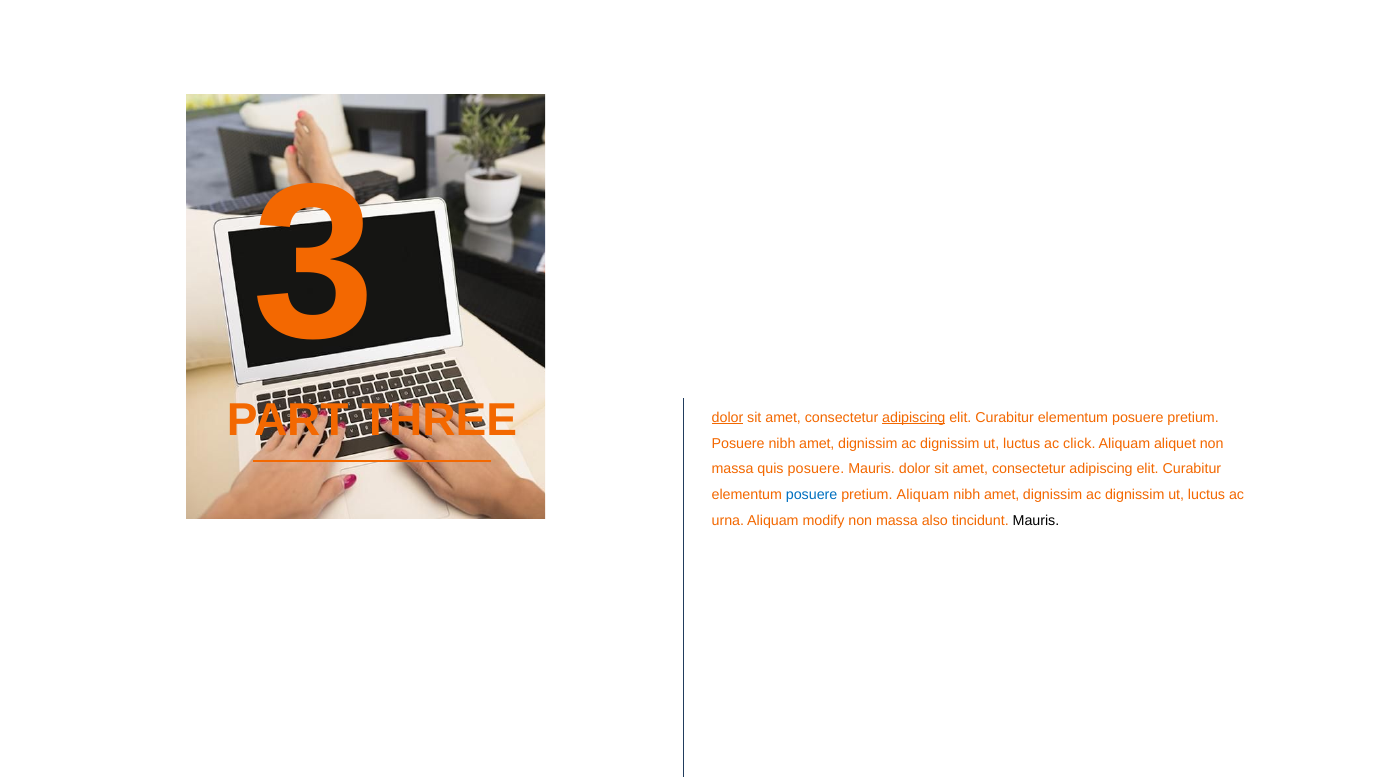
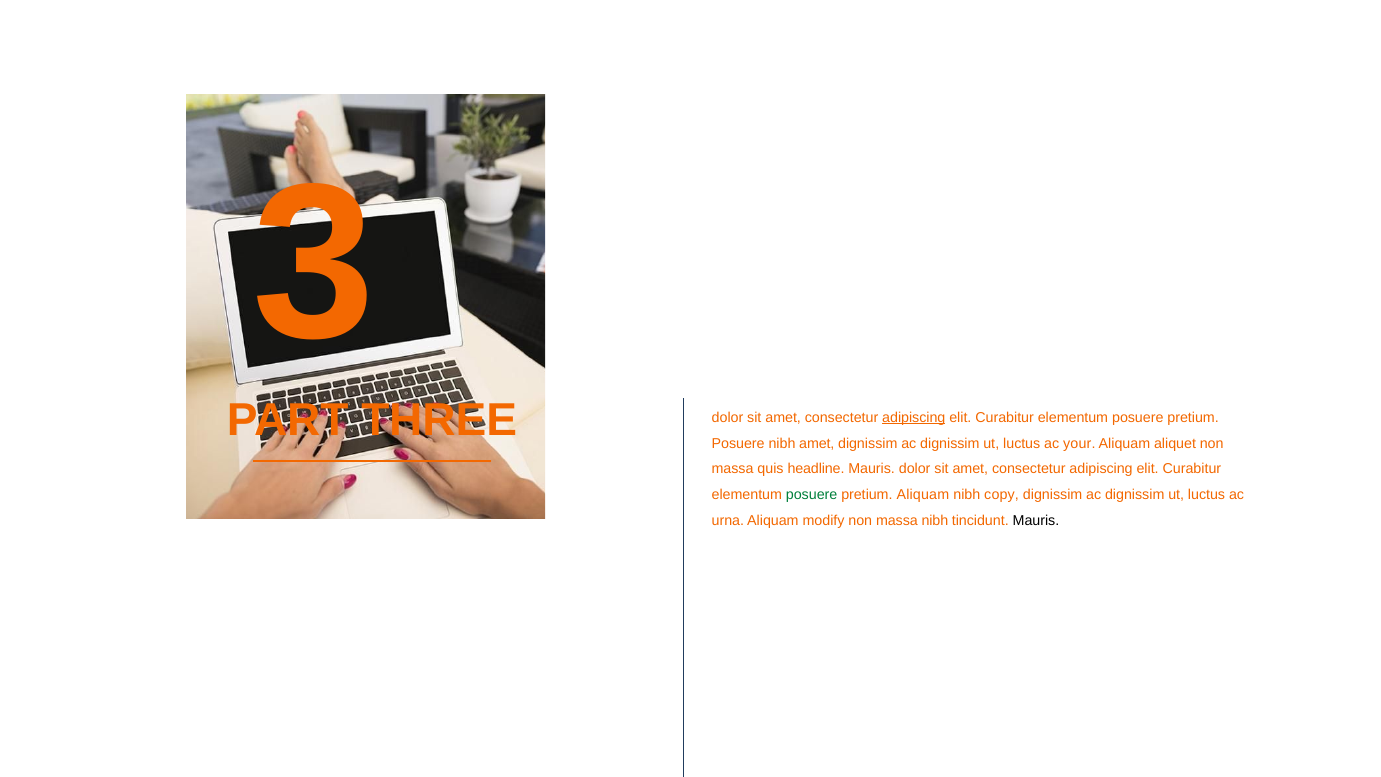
dolor at (728, 417) underline: present -> none
click: click -> your
quis posuere: posuere -> headline
posuere at (812, 495) colour: blue -> green
amet at (1002, 495): amet -> copy
massa also: also -> nibh
